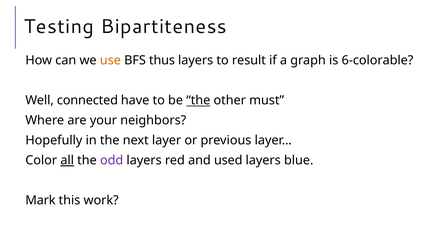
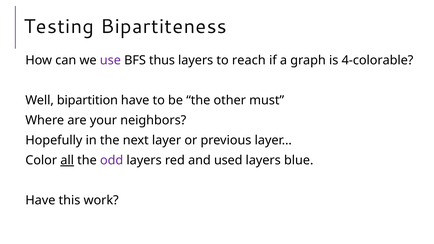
use colour: orange -> purple
result: result -> reach
6-colorable: 6-colorable -> 4-colorable
connected: connected -> bipartition
the at (198, 101) underline: present -> none
Mark at (40, 201): Mark -> Have
